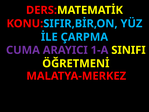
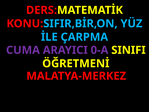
1-A: 1-A -> 0-A
